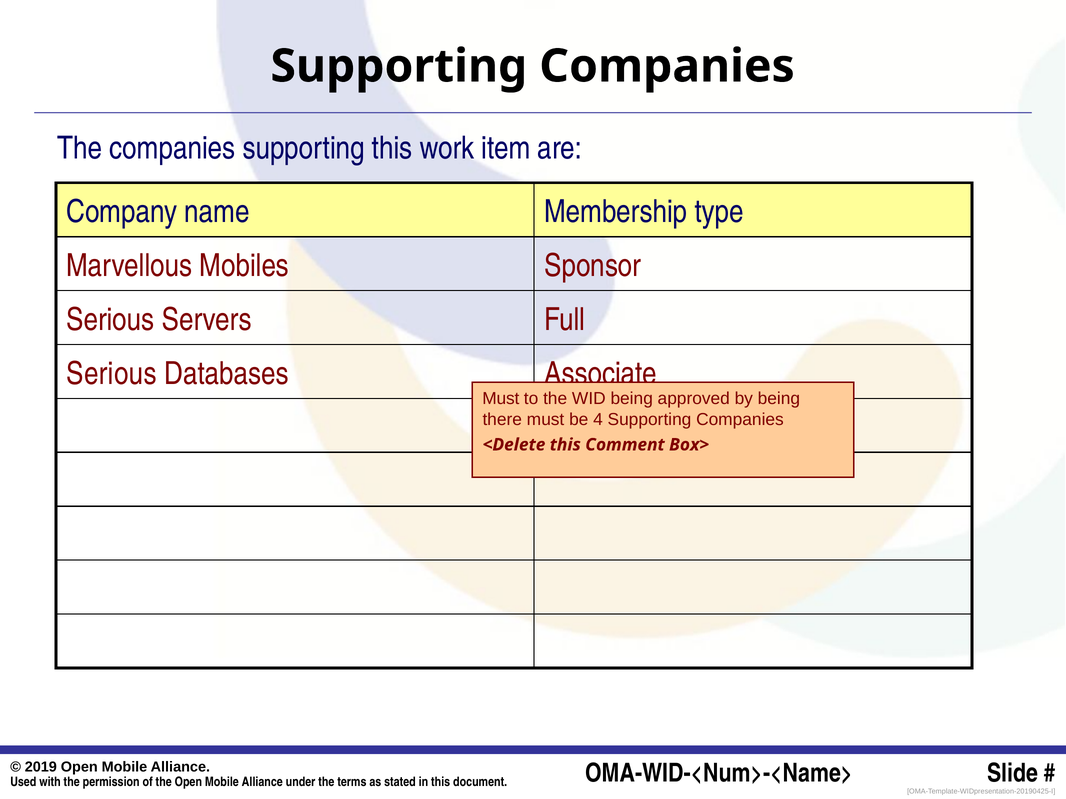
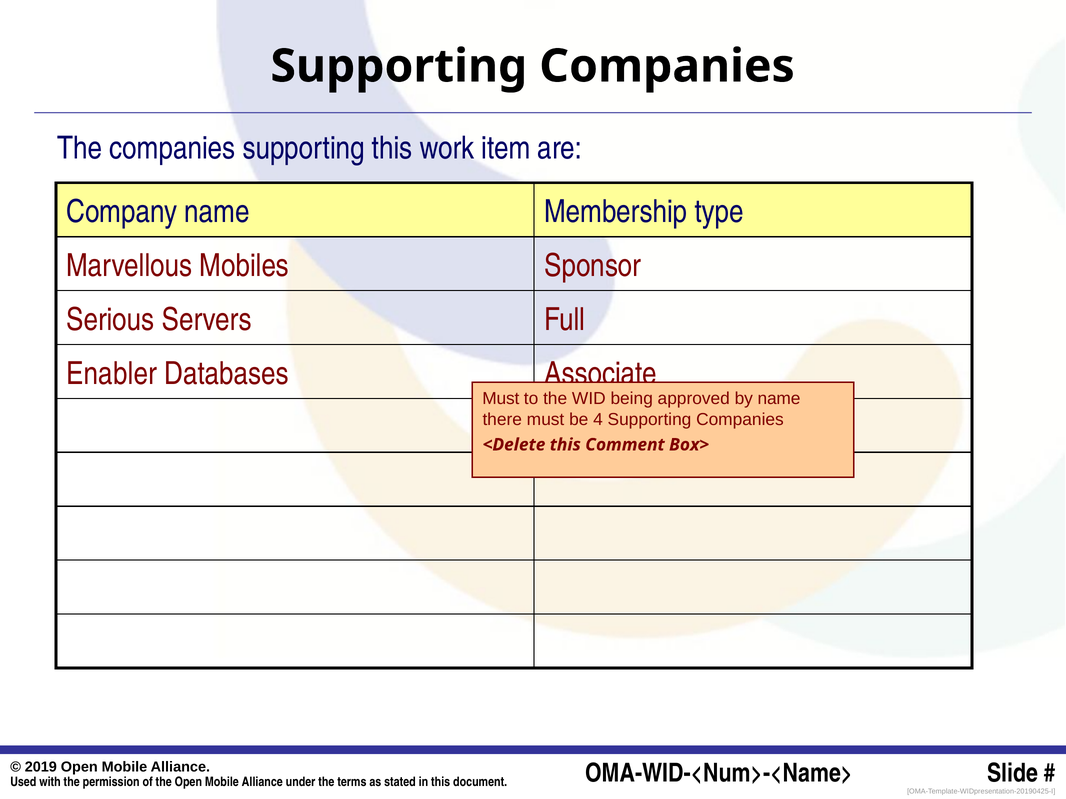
Serious at (112, 374): Serious -> Enabler
by being: being -> name
